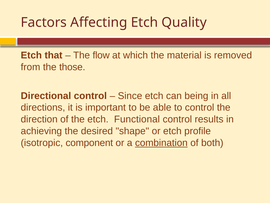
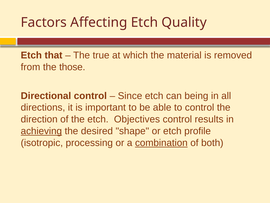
flow: flow -> true
Functional: Functional -> Objectives
achieving underline: none -> present
component: component -> processing
